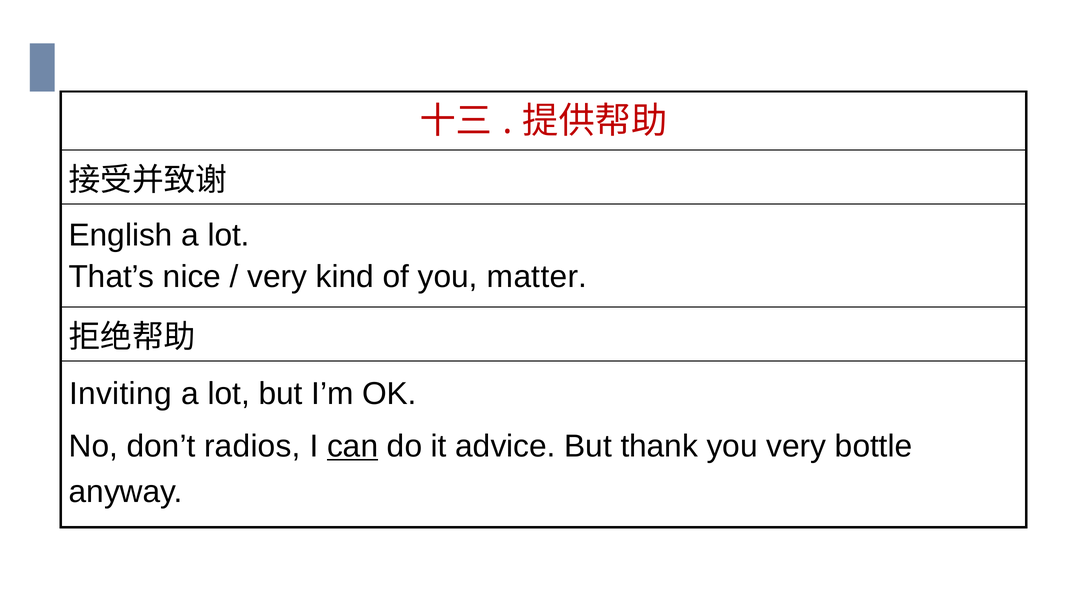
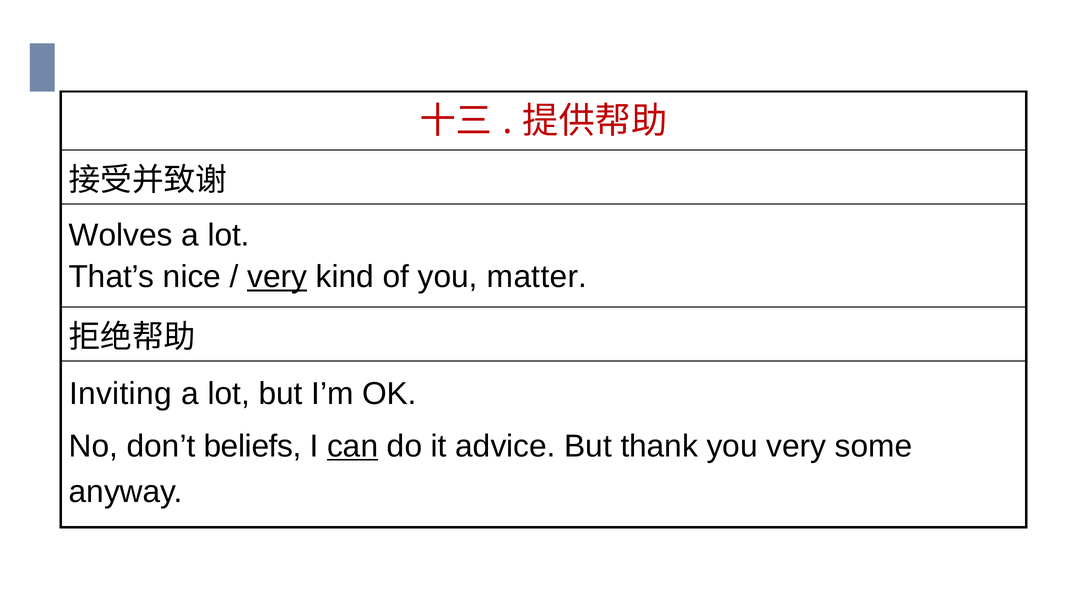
English: English -> Wolves
very at (277, 277) underline: none -> present
radios: radios -> beliefs
bottle: bottle -> some
